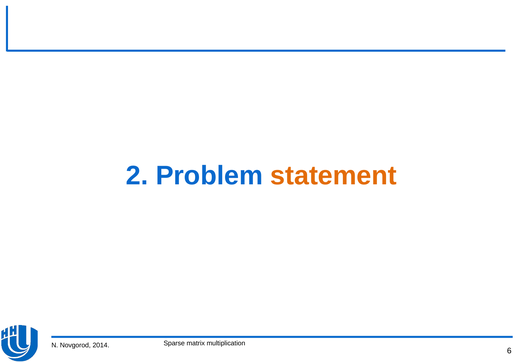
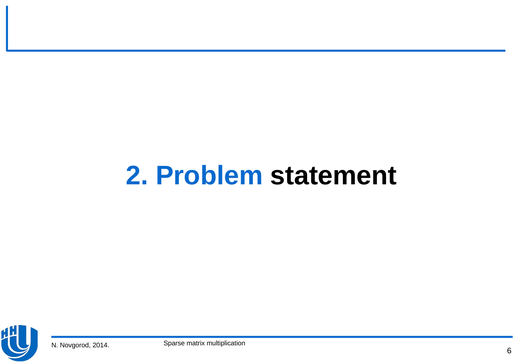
statement colour: orange -> black
